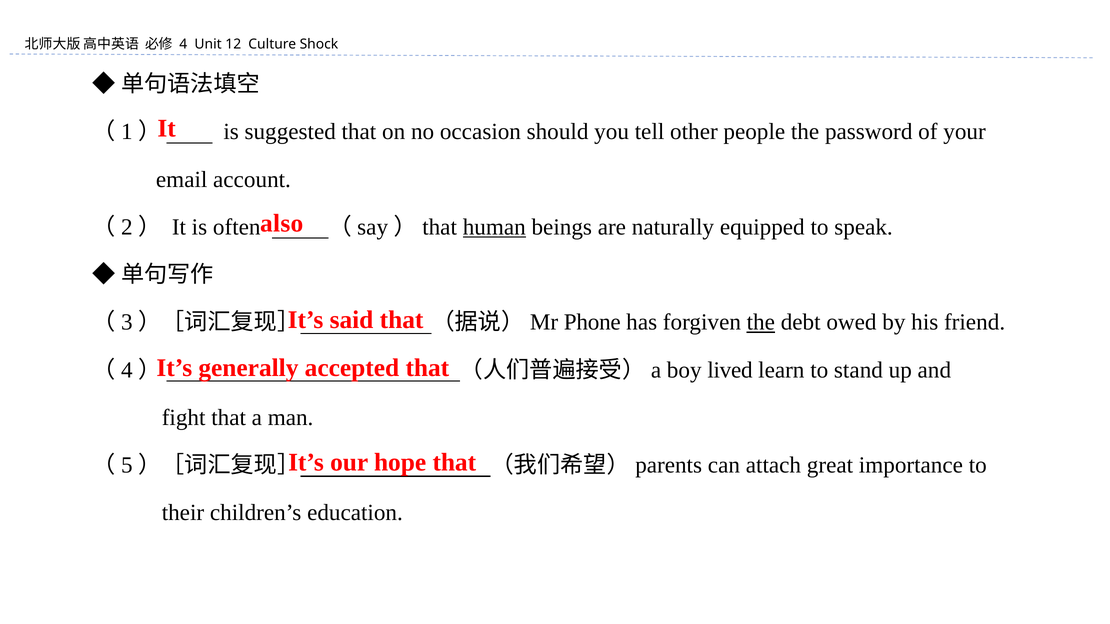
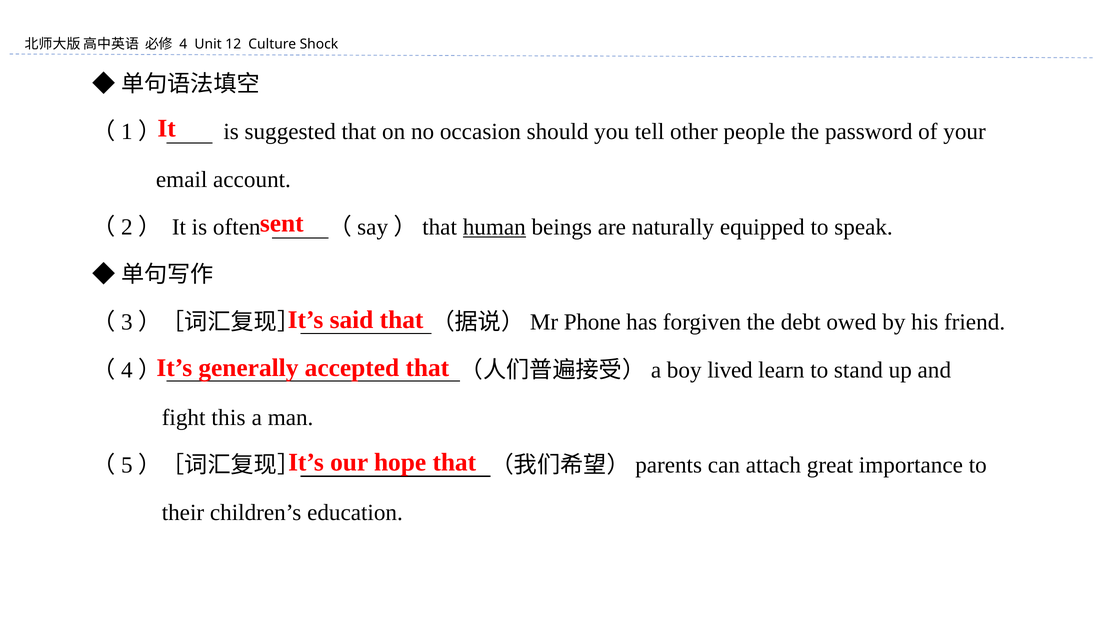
also: also -> sent
the at (761, 322) underline: present -> none
fight that: that -> this
